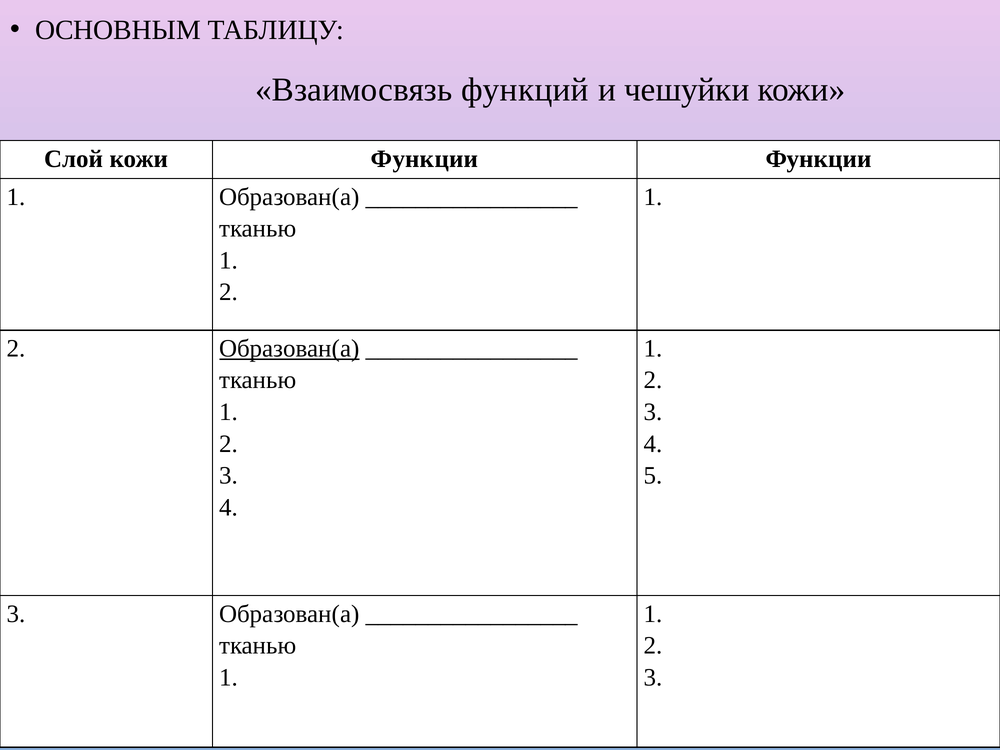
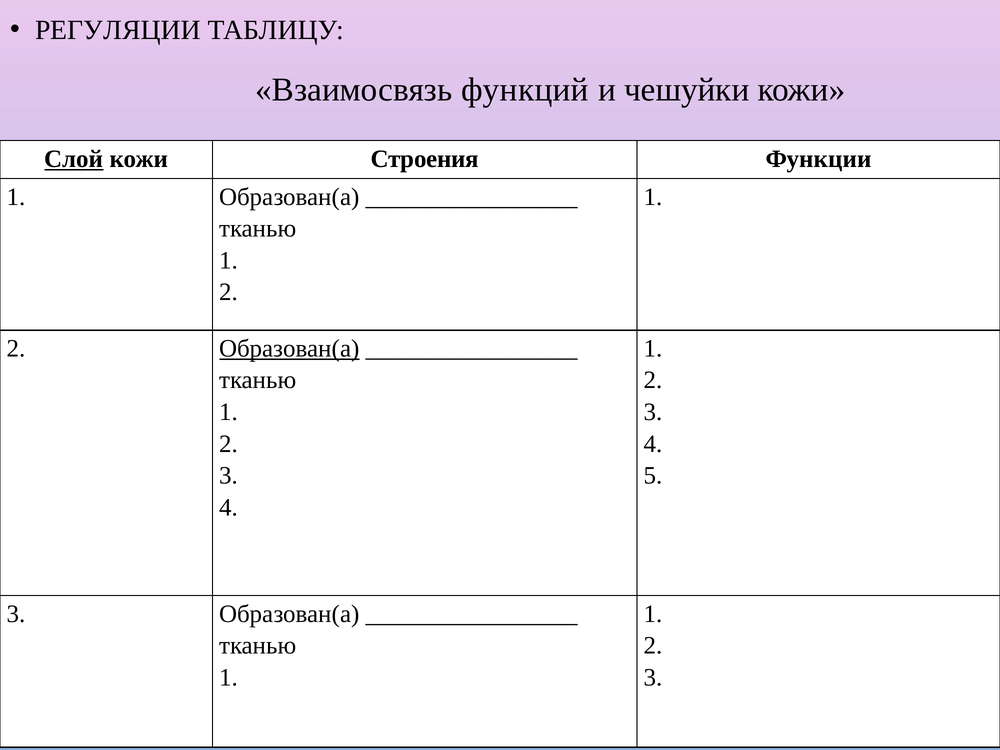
ОСНОВНЫМ: ОСНОВНЫМ -> РЕГУЛЯЦИИ
Слой underline: none -> present
кожи Функции: Функции -> Строения
